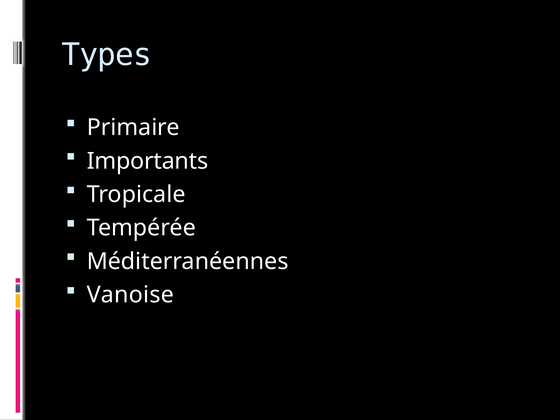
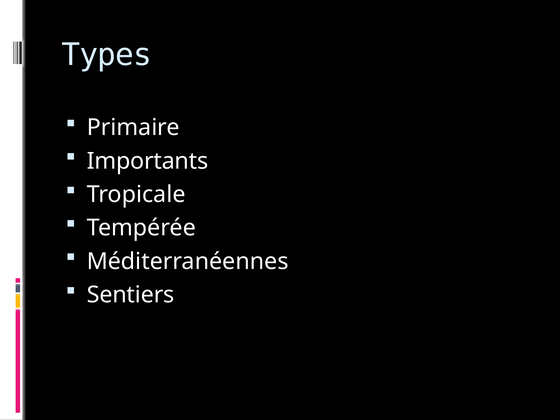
Vanoise: Vanoise -> Sentiers
